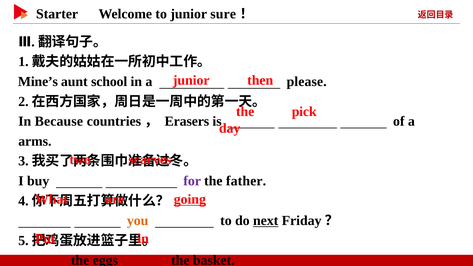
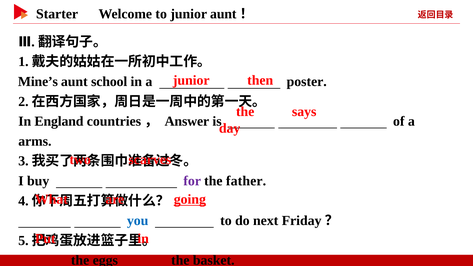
junior sure: sure -> aunt
please: please -> poster
pick: pick -> says
Because: Because -> England
Erasers: Erasers -> Answer
you colour: orange -> blue
next underline: present -> none
